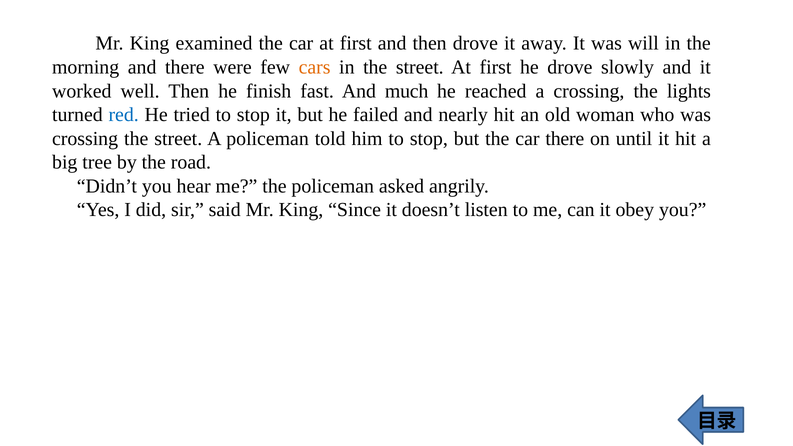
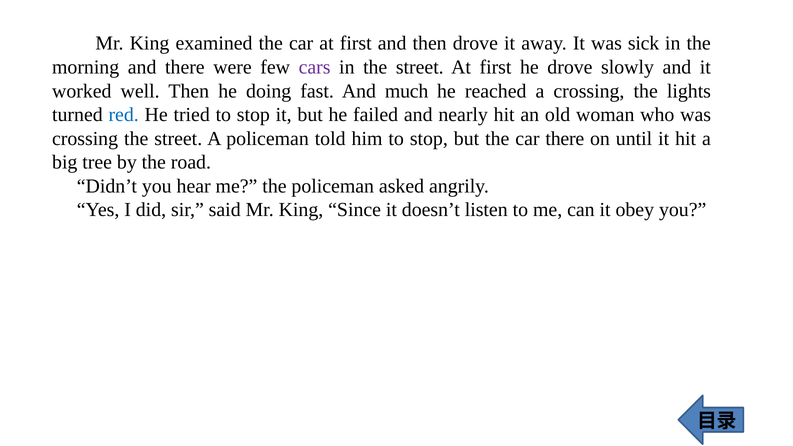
will: will -> sick
cars colour: orange -> purple
finish: finish -> doing
